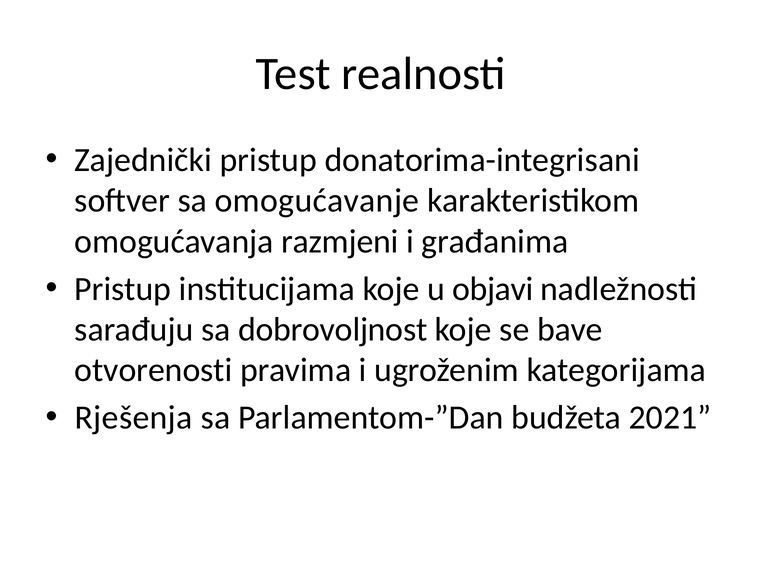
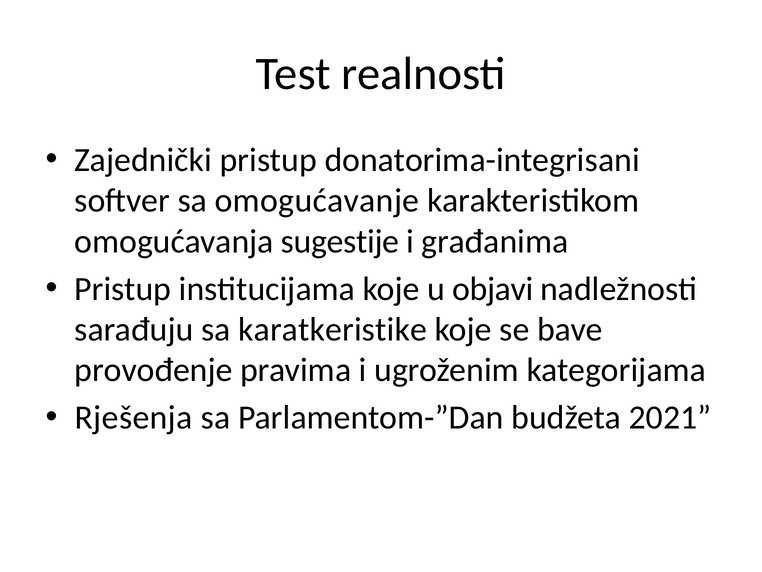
razmjeni: razmjeni -> sugestije
dobrovoljnost: dobrovoljnost -> karatkeristike
otvorenosti: otvorenosti -> provođenje
